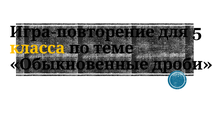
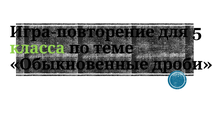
класса colour: yellow -> light green
